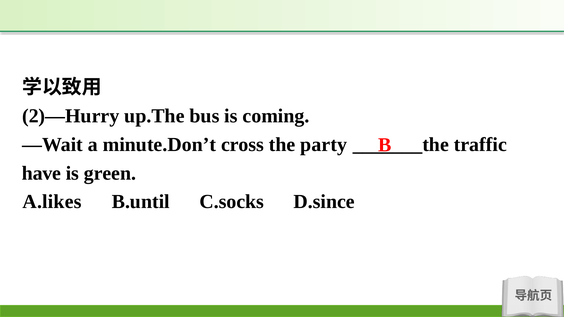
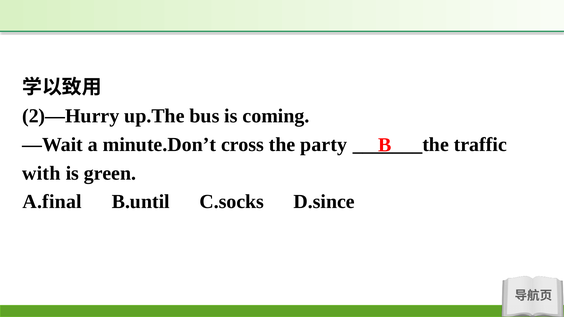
have: have -> with
A.likes: A.likes -> A.final
